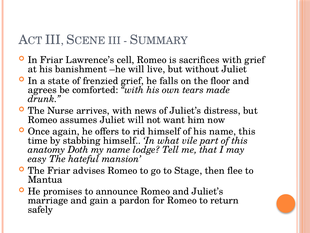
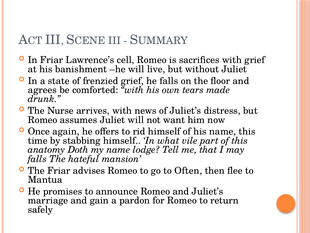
easy at (37, 159): easy -> falls
Stage: Stage -> Often
